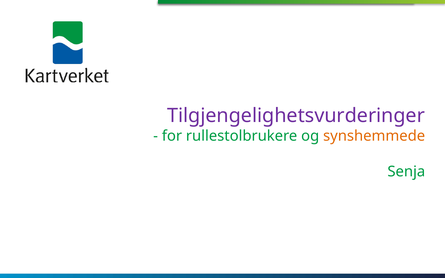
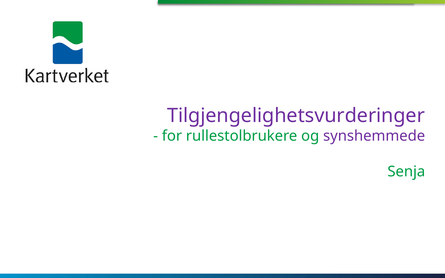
synshemmede colour: orange -> purple
